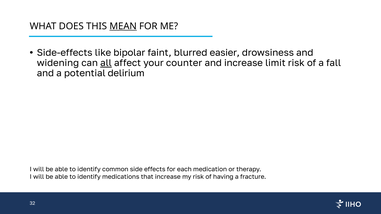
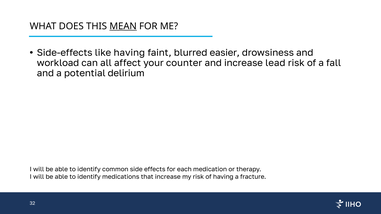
like bipolar: bipolar -> having
widening: widening -> workload
all underline: present -> none
limit: limit -> lead
